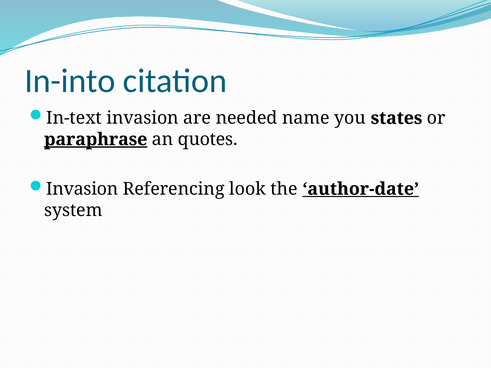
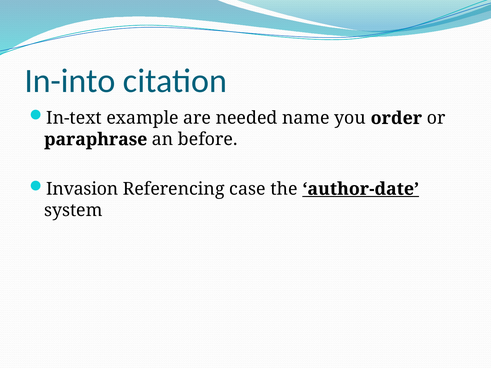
In-text invasion: invasion -> example
states: states -> order
paraphrase underline: present -> none
quotes: quotes -> before
look: look -> case
